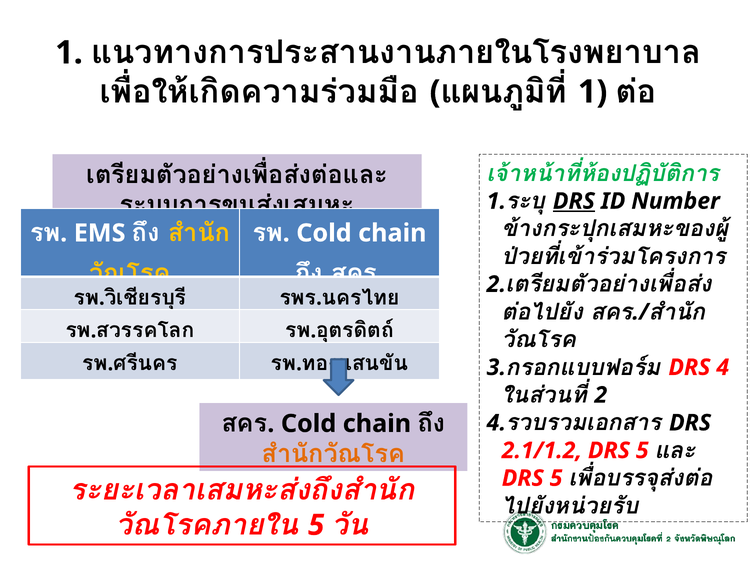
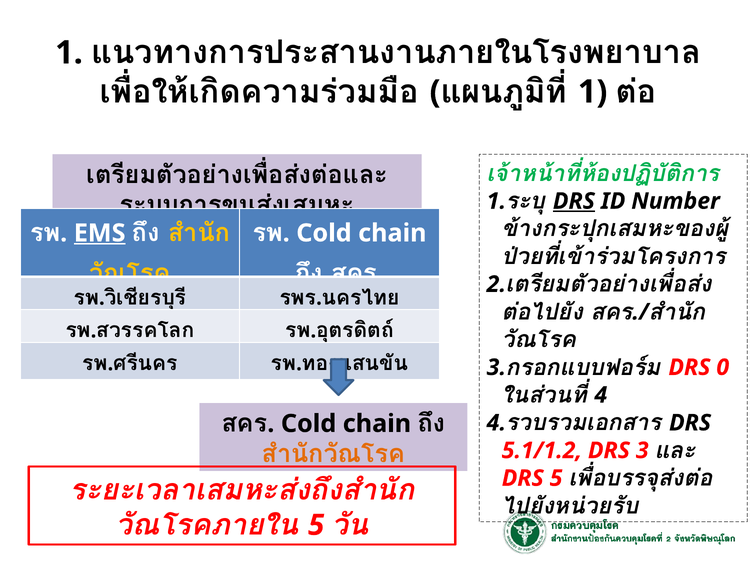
EMS underline: none -> present
4: 4 -> 0
2: 2 -> 4
2.1/1.2: 2.1/1.2 -> 5.1/1.2
5 at (642, 451): 5 -> 3
